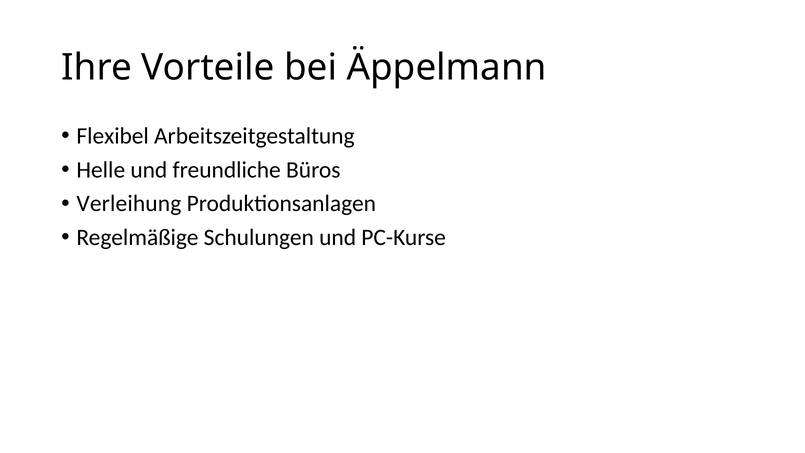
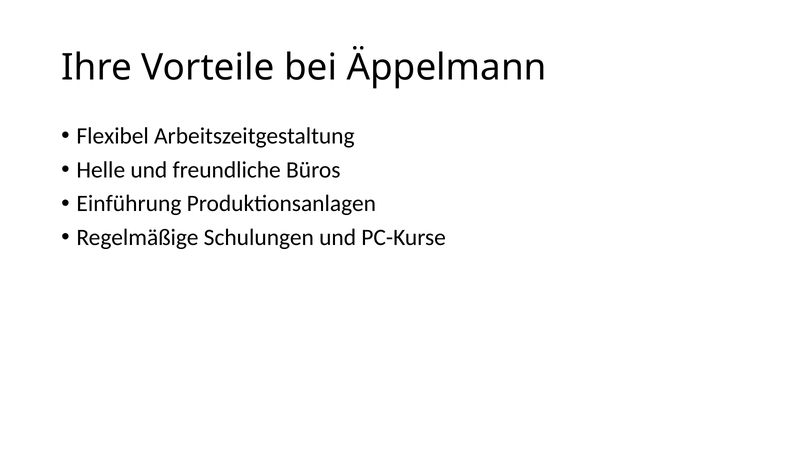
Verleihung: Verleihung -> Einführung
